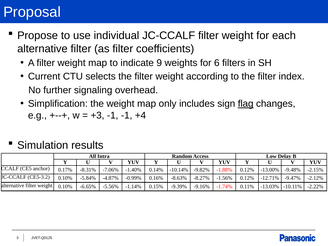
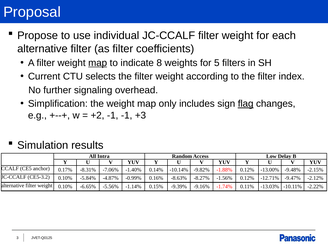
map at (98, 63) underline: none -> present
9: 9 -> 8
6: 6 -> 5
+3: +3 -> +2
+4: +4 -> +3
